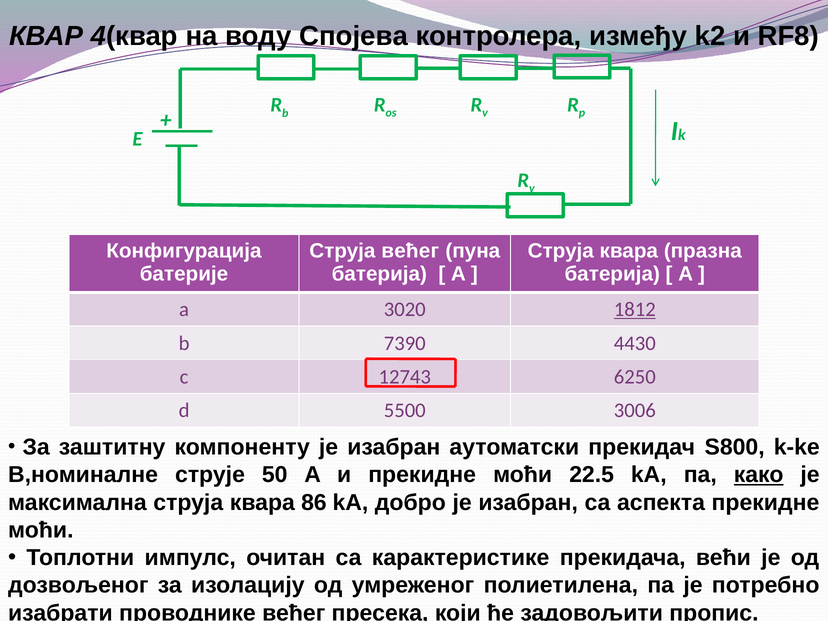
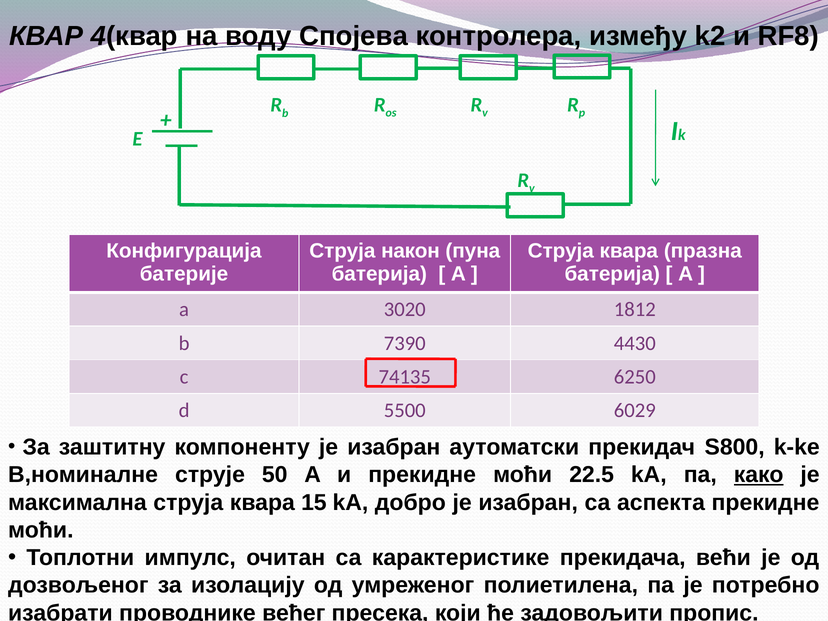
Струја већег: већег -> након
1812 underline: present -> none
12743: 12743 -> 74135
3006: 3006 -> 6029
86: 86 -> 15
